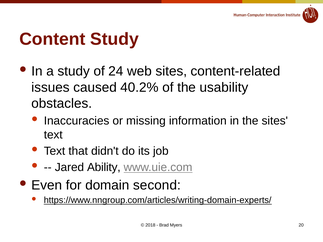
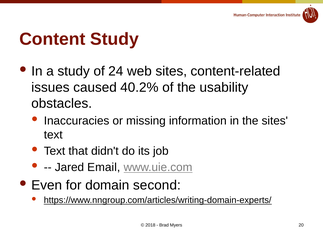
Ability: Ability -> Email
